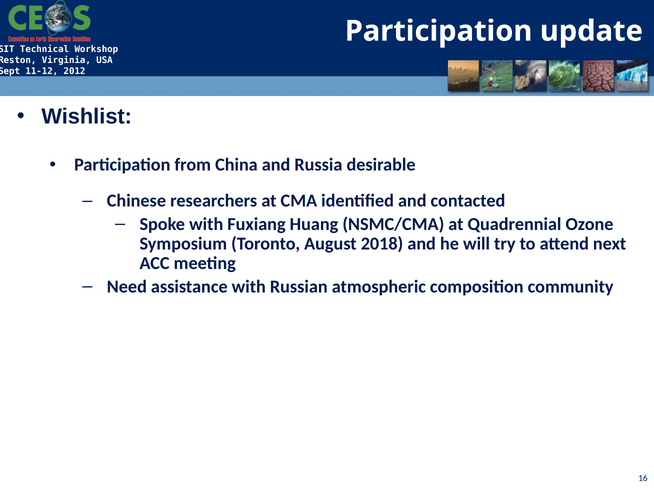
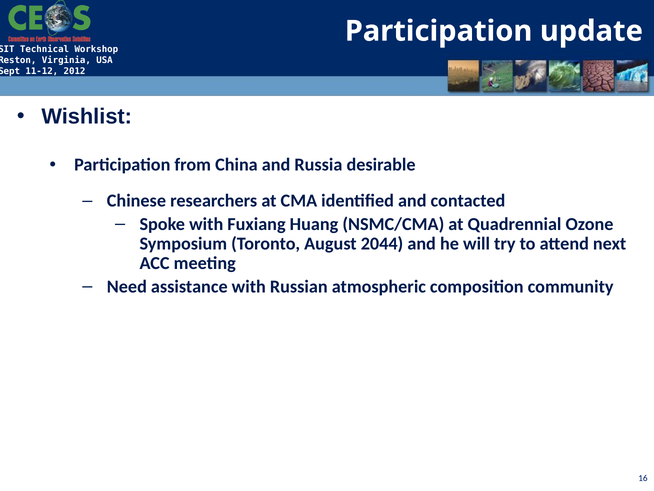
2018: 2018 -> 2044
